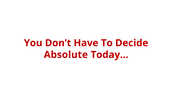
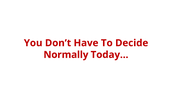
Absolute: Absolute -> Normally
